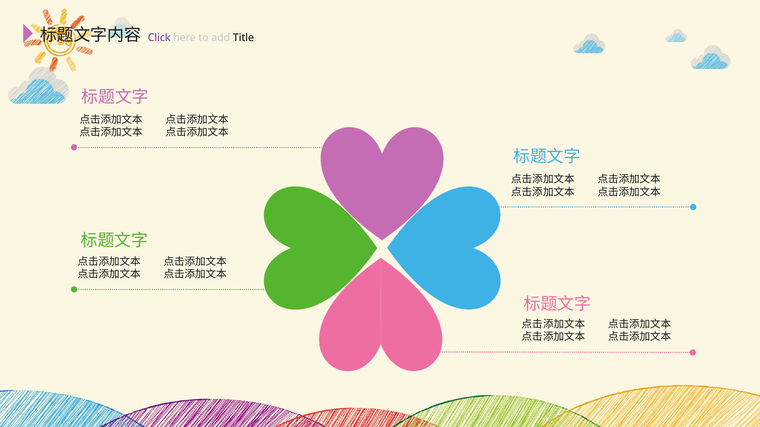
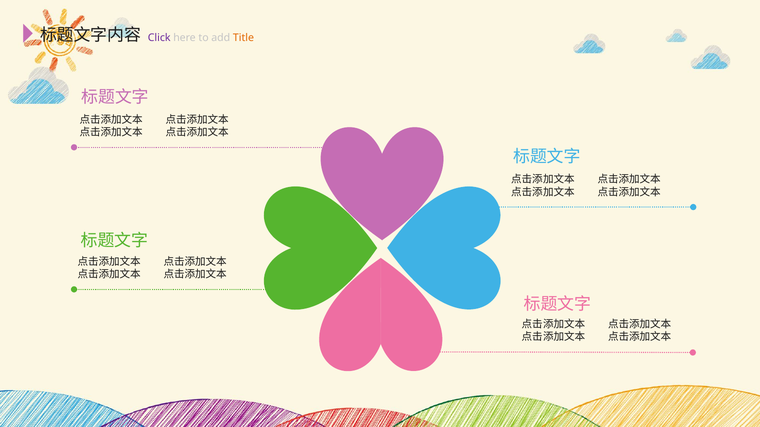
Title colour: black -> orange
